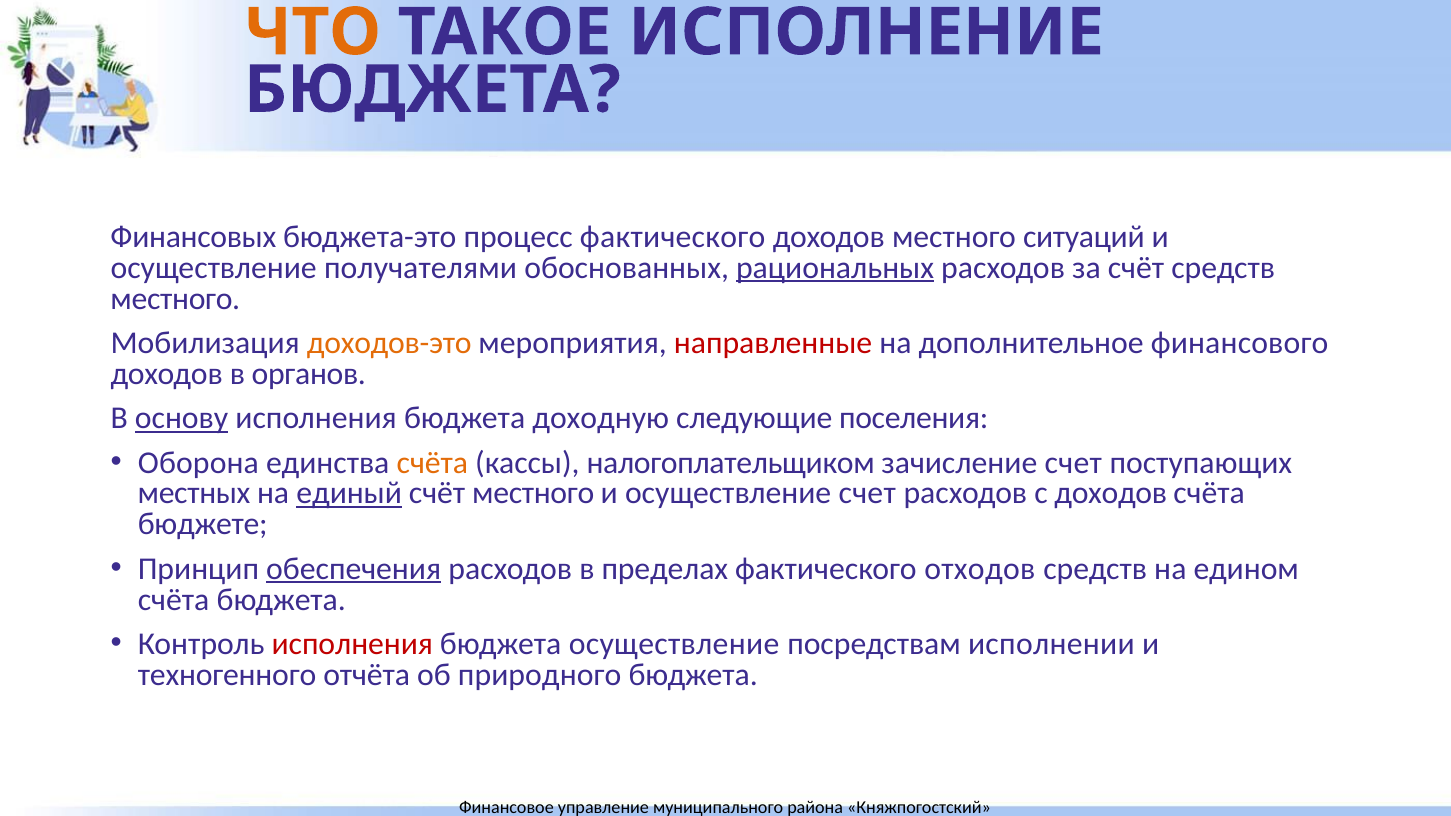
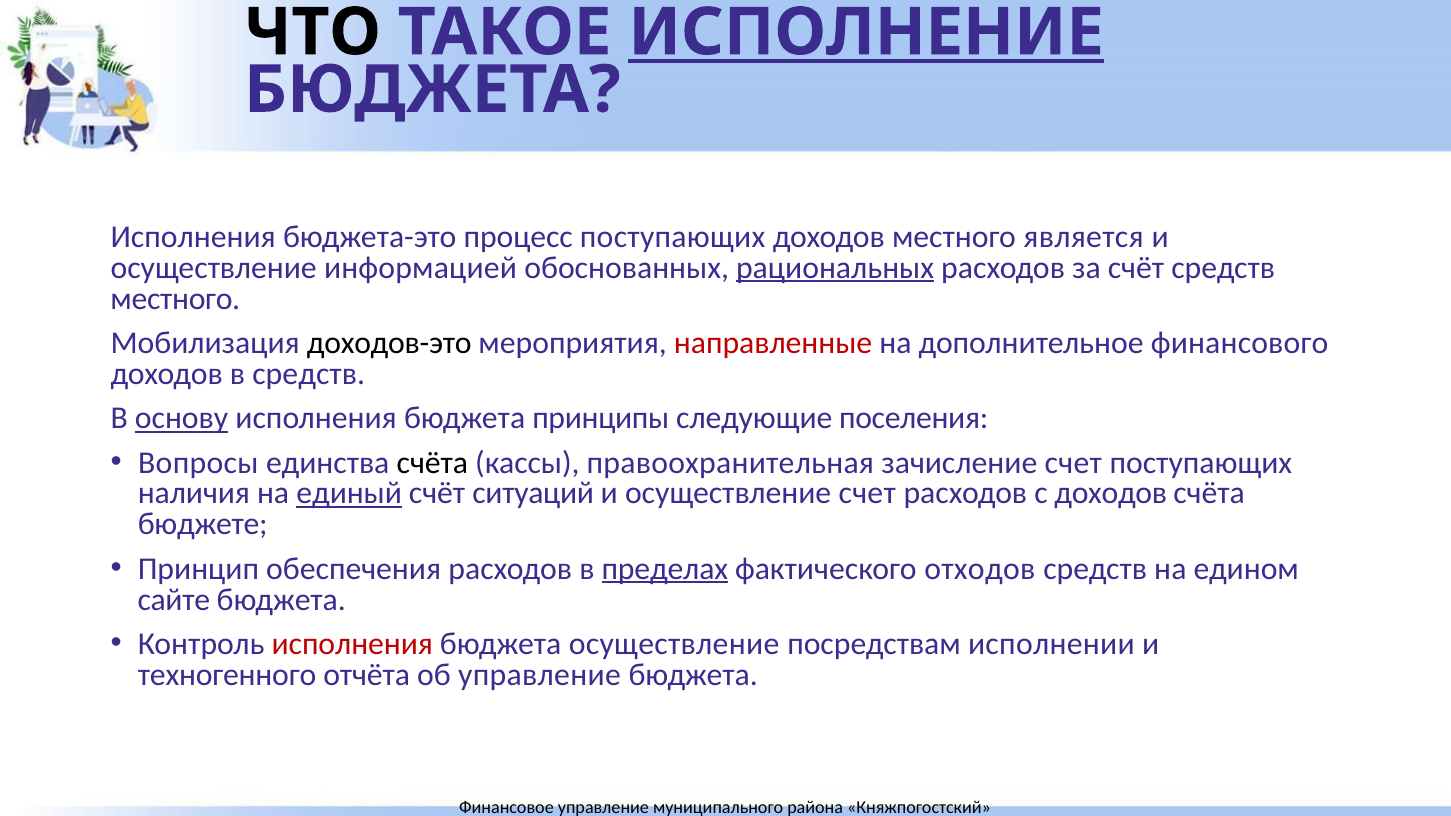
ЧТО colour: orange -> black
ИСПОЛНЕНИЕ underline: none -> present
Финансовых at (193, 237): Финансовых -> Исполнения
процесс фактического: фактического -> поступающих
ситуаций: ситуаций -> является
получателями: получателями -> информацией
доходов-это colour: orange -> black
в органов: органов -> средств
доходную: доходную -> принципы
Оборона: Оборона -> Вопросы
счёта at (432, 463) colour: orange -> black
налогоплательщиком: налогоплательщиком -> правоохранительная
местных: местных -> наличия
счёт местного: местного -> ситуаций
обеспечения underline: present -> none
пределах underline: none -> present
счёта at (174, 600): счёта -> сайте
об природного: природного -> управление
